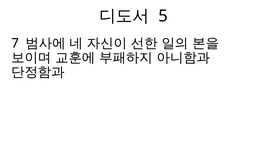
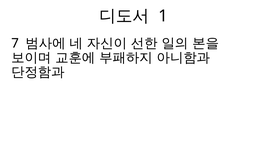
5: 5 -> 1
